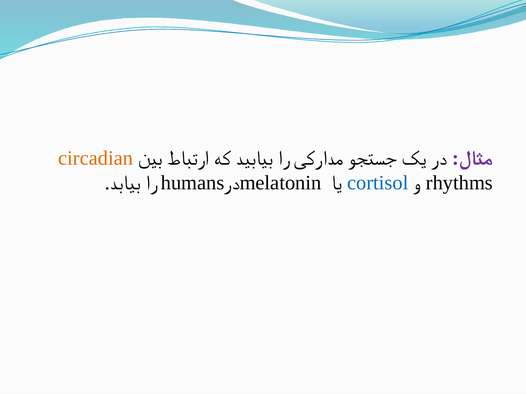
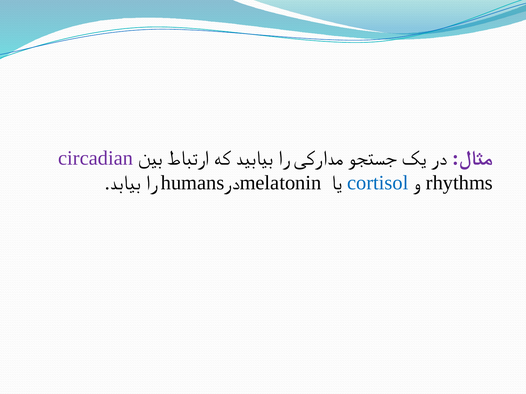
circadian colour: orange -> purple
